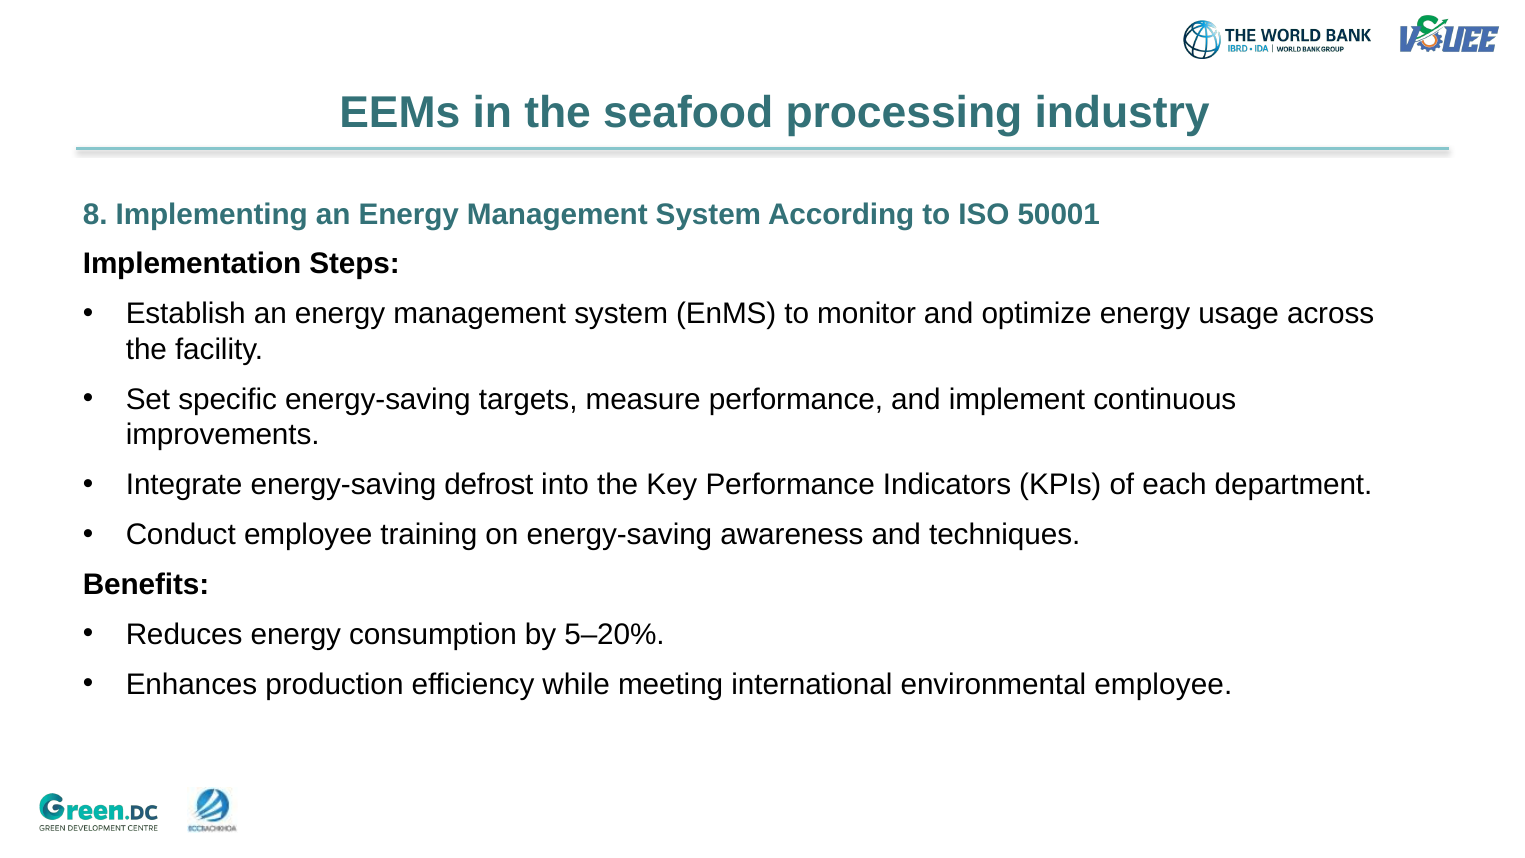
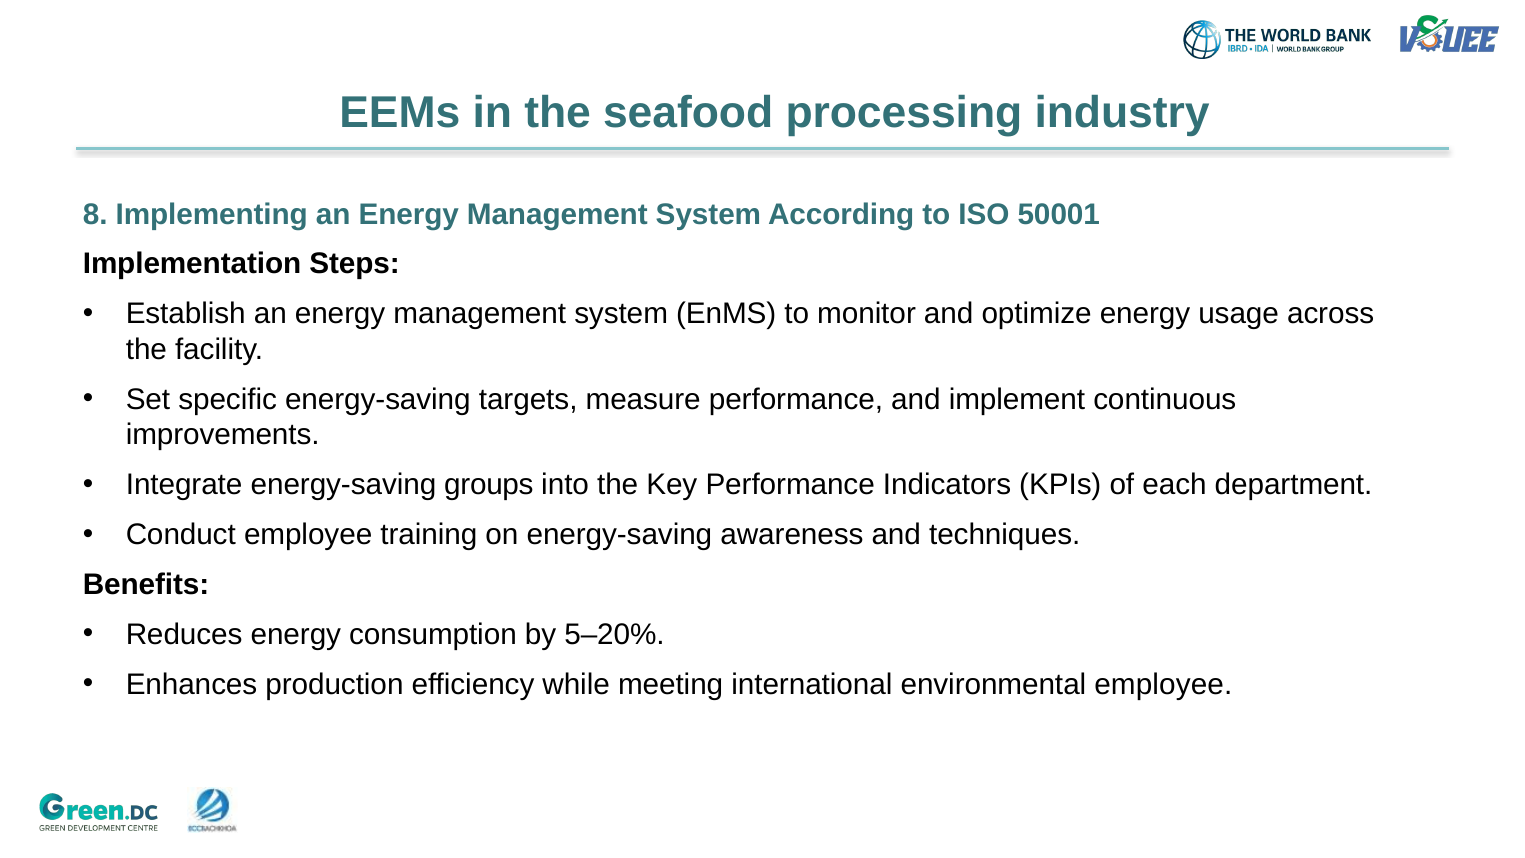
defrost: defrost -> groups
